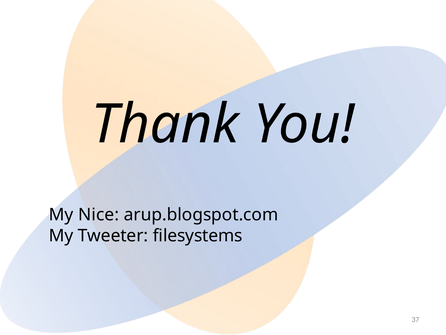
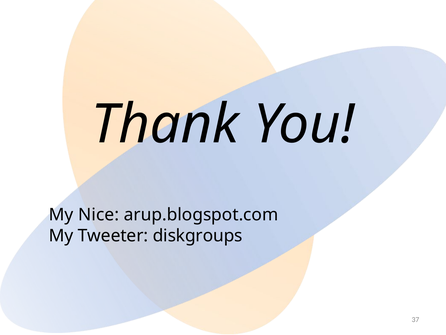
filesystems: filesystems -> diskgroups
